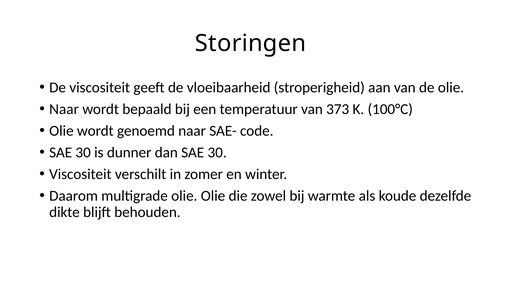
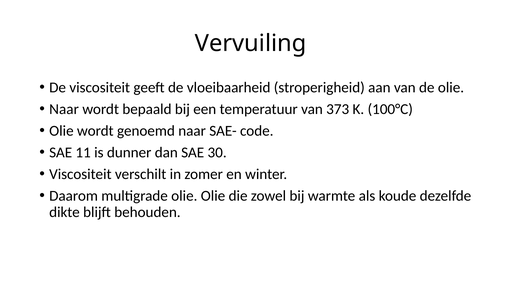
Storingen: Storingen -> Vervuiling
30 at (83, 153): 30 -> 11
